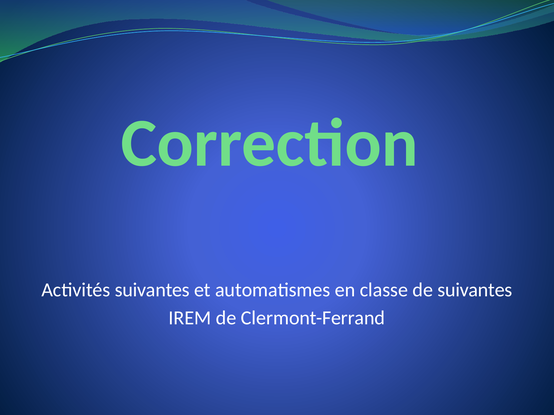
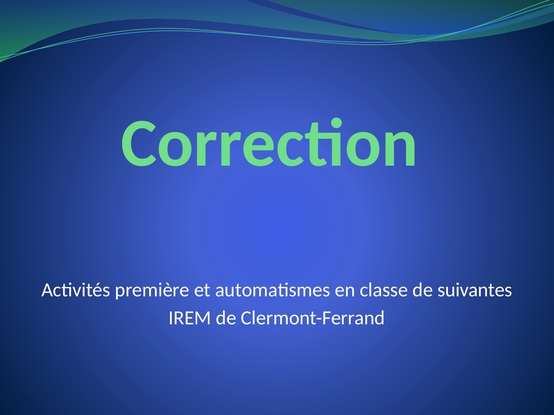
Activités suivantes: suivantes -> première
